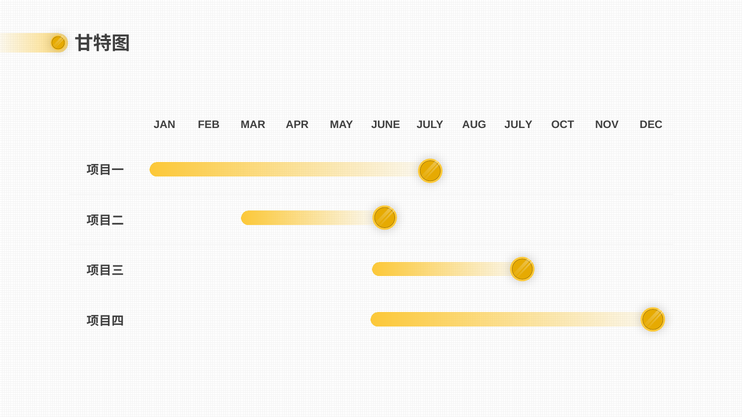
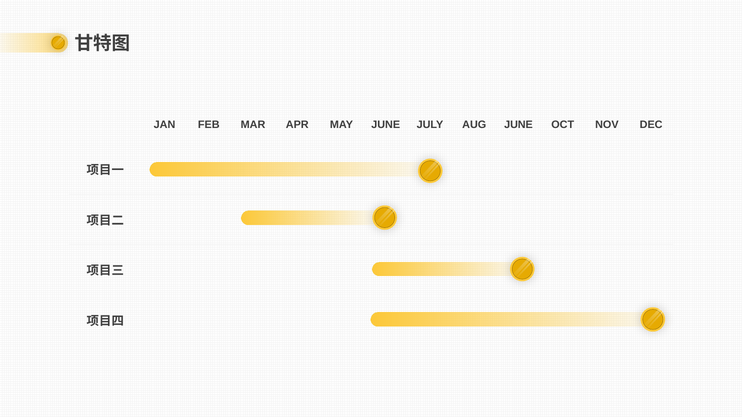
AUG JULY: JULY -> JUNE
